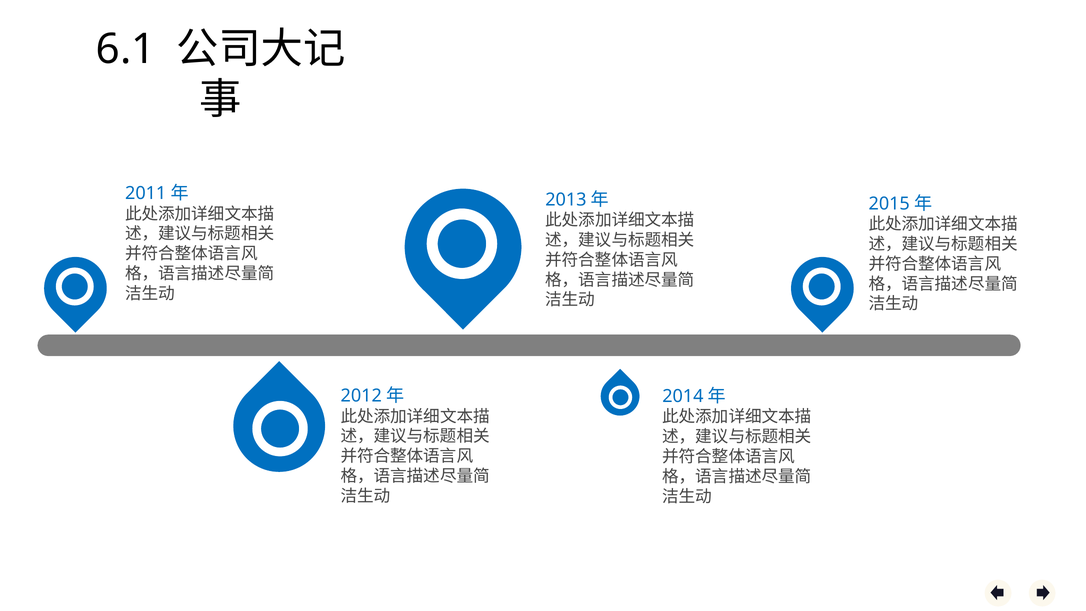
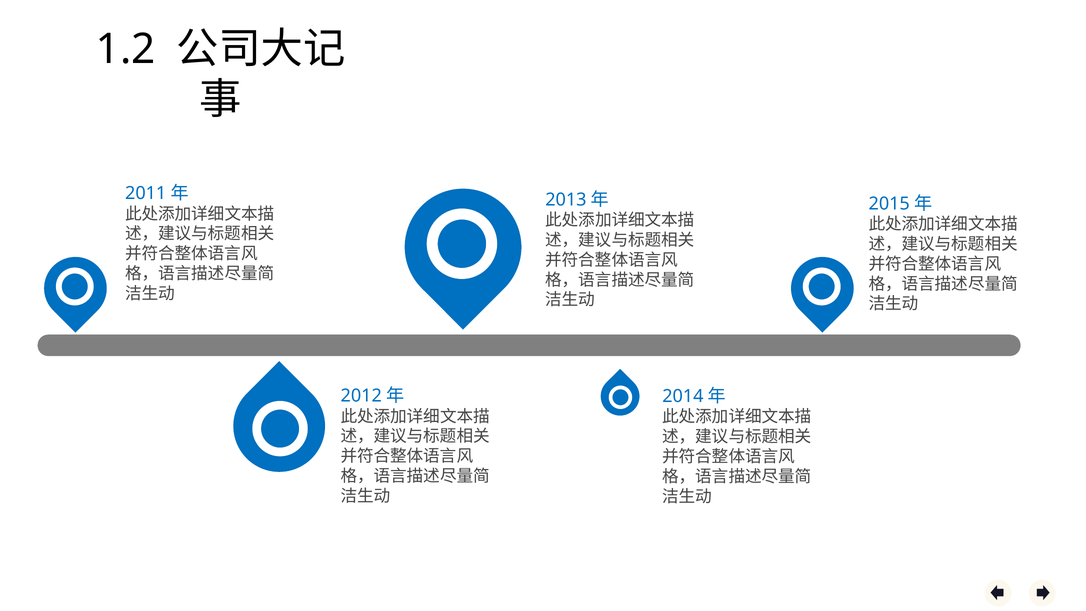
6.1: 6.1 -> 1.2
